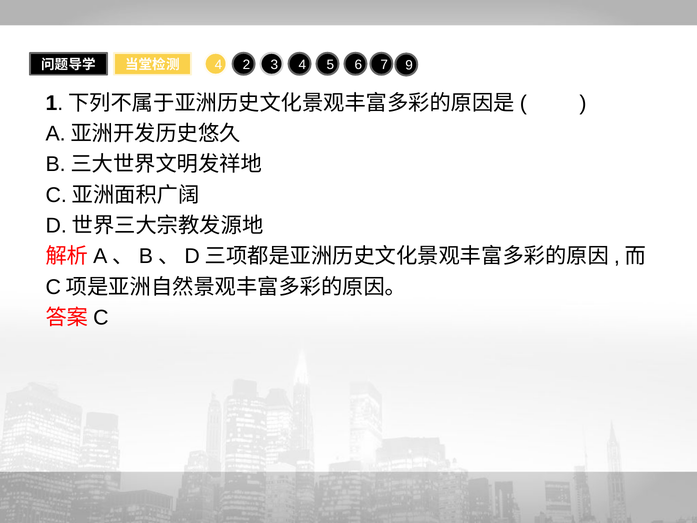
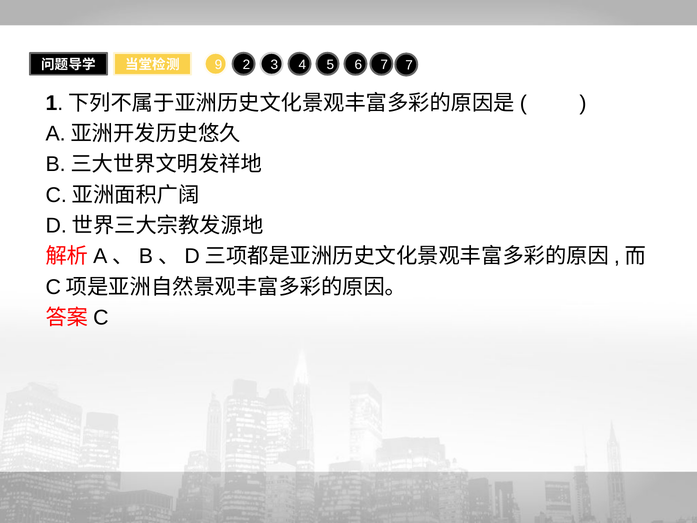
7 9: 9 -> 7
4 at (218, 65): 4 -> 9
